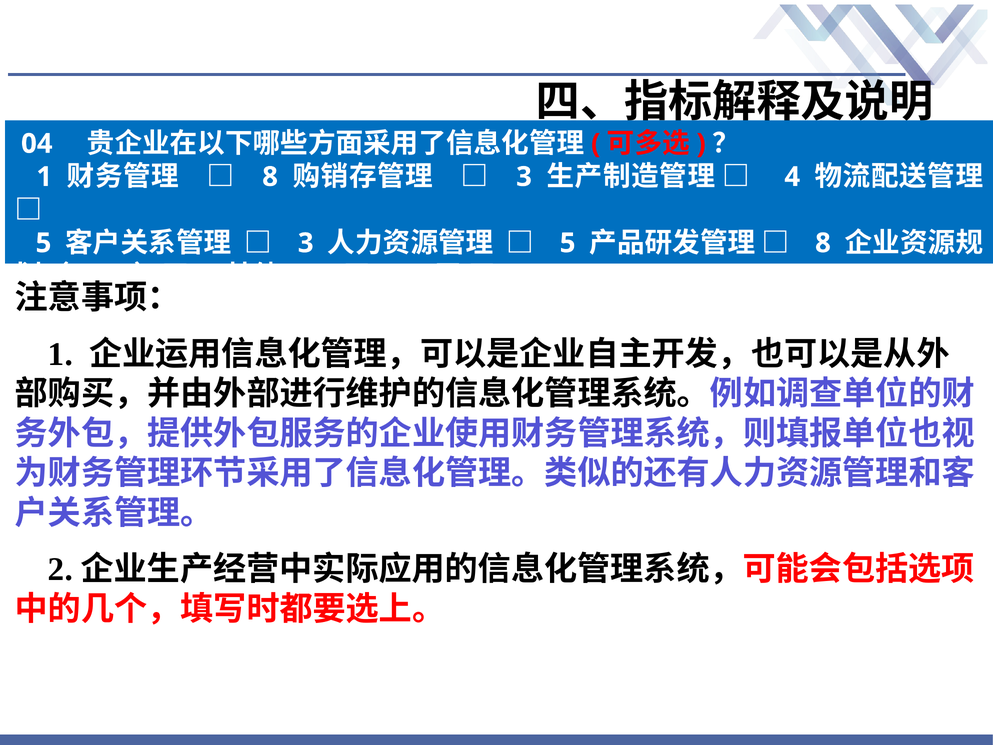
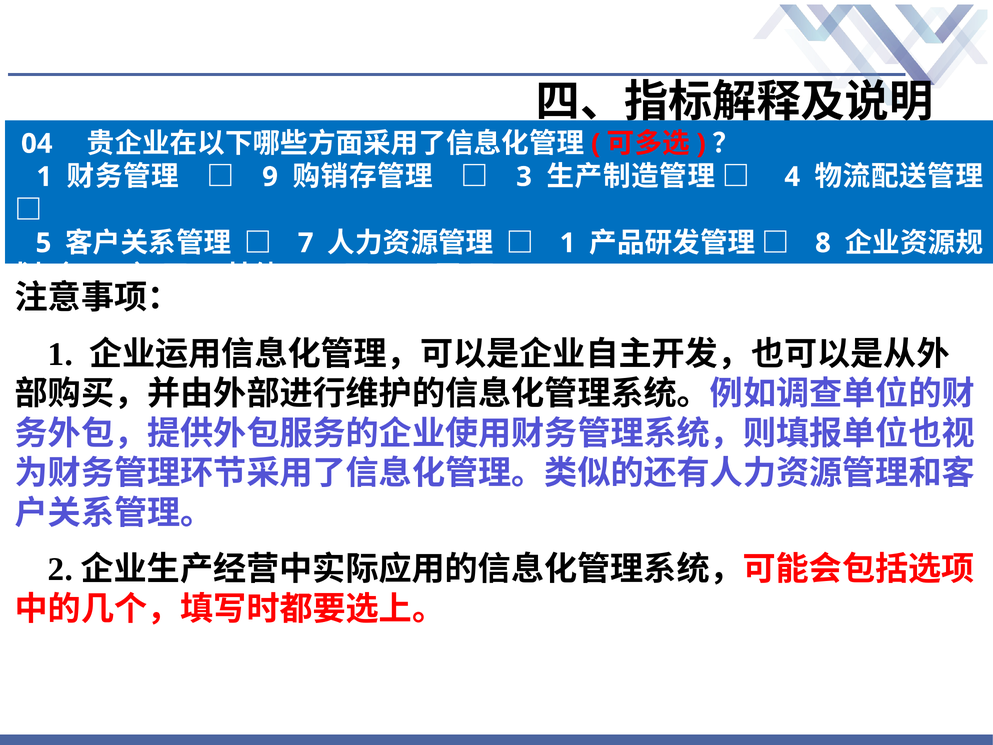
8 at (270, 177): 8 -> 9
3 at (306, 243): 3 -> 7
5 at (568, 243): 5 -> 1
